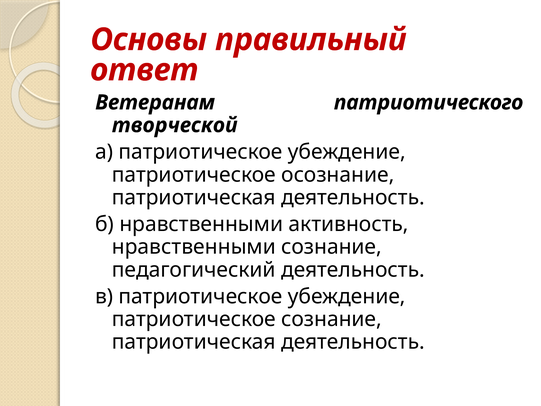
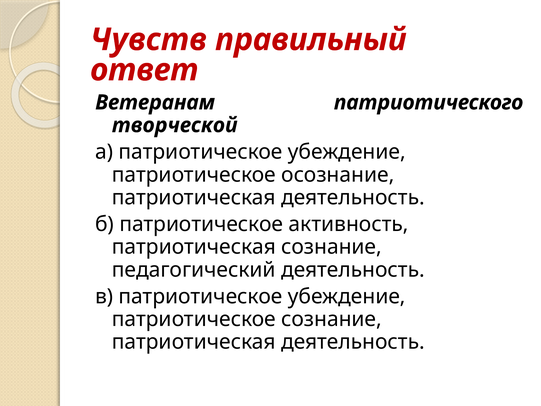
Основы: Основы -> Чувств
б нравственными: нравственными -> патриотическое
нравственными at (194, 247): нравственными -> патриотическая
